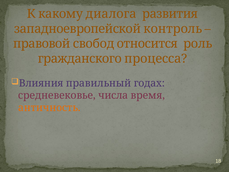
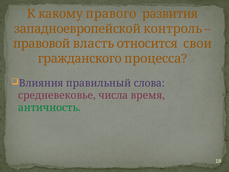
диалога: диалога -> правого
свобод: свобод -> власть
роль: роль -> свои
годах: годах -> слова
античность colour: orange -> green
